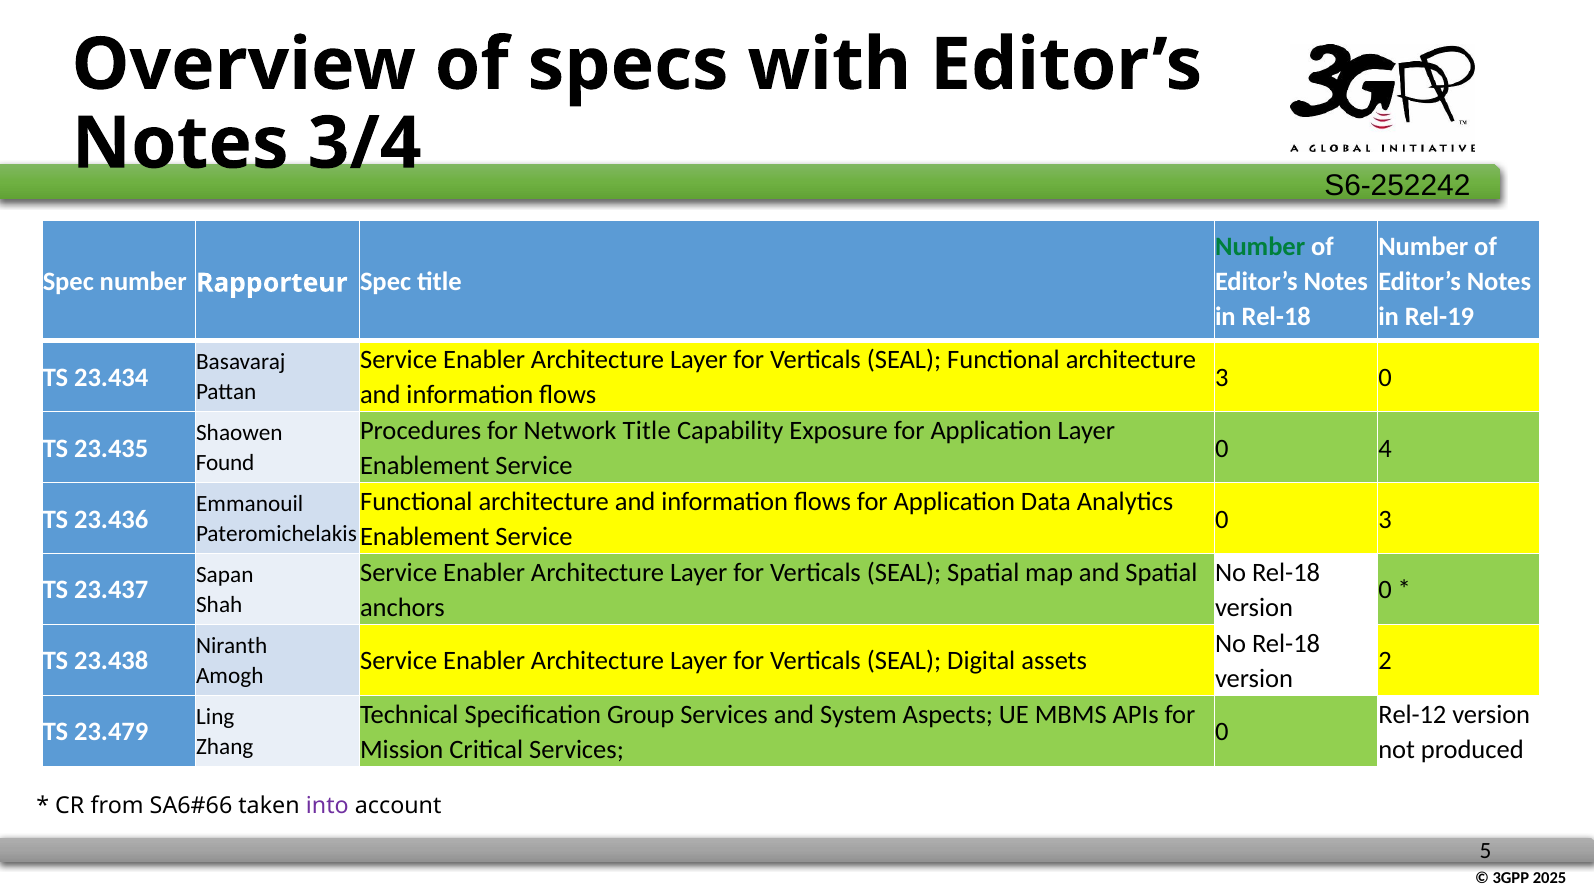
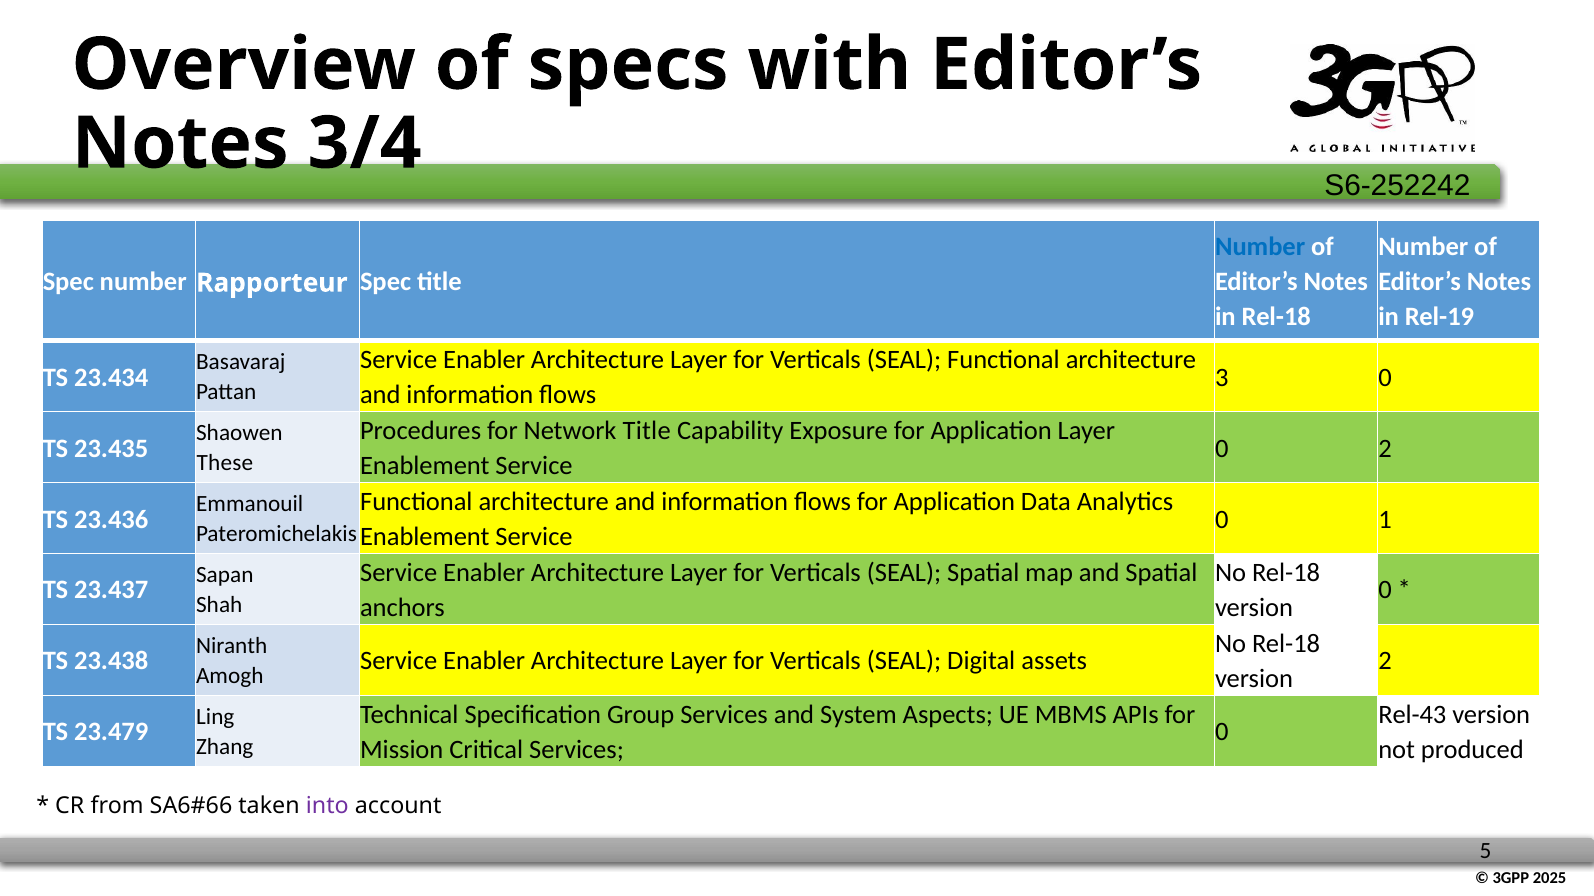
Number at (1260, 247) colour: green -> blue
0 4: 4 -> 2
Found: Found -> These
0 3: 3 -> 1
Rel-12: Rel-12 -> Rel-43
